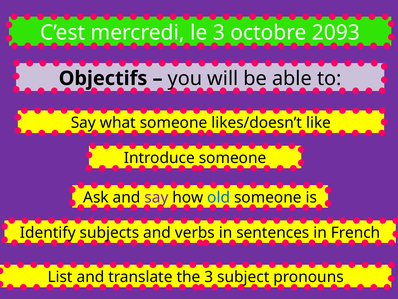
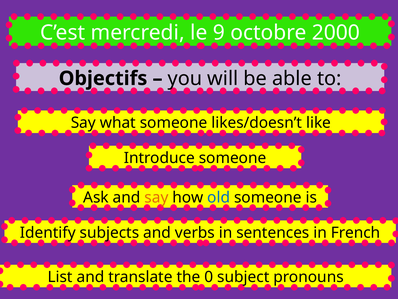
le 3: 3 -> 9
2093: 2093 -> 2000
say at (156, 197) colour: purple -> orange
the 3: 3 -> 0
